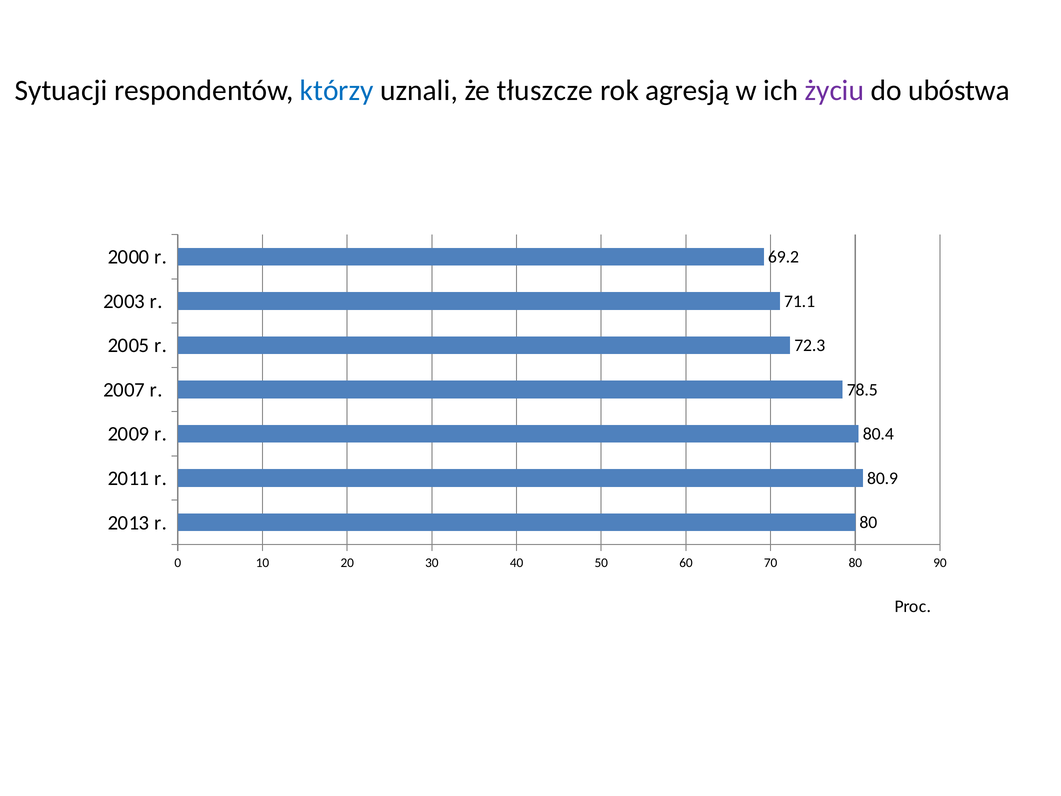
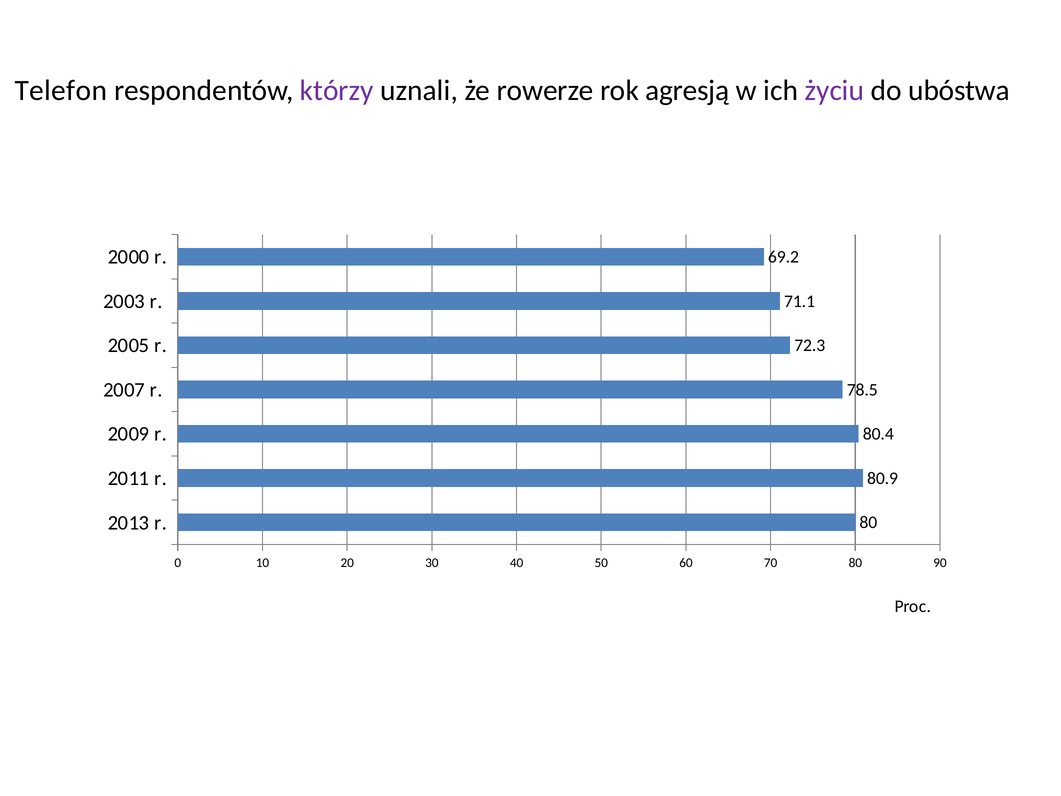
Sytuacji: Sytuacji -> Telefon
którzy colour: blue -> purple
tłuszcze: tłuszcze -> rowerze
